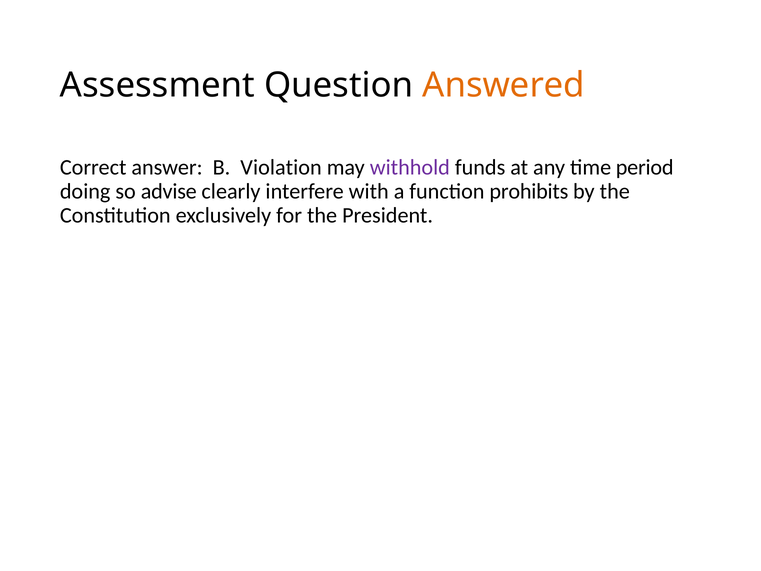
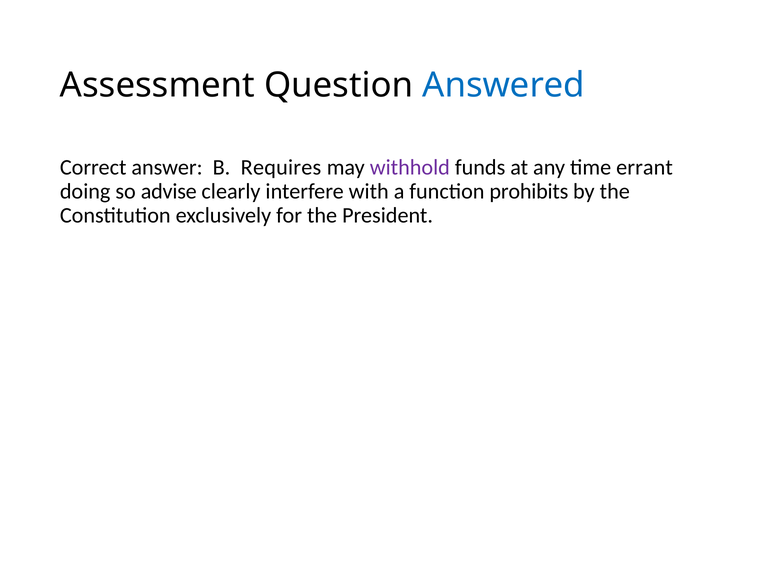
Answered colour: orange -> blue
Violation: Violation -> Requires
period: period -> errant
